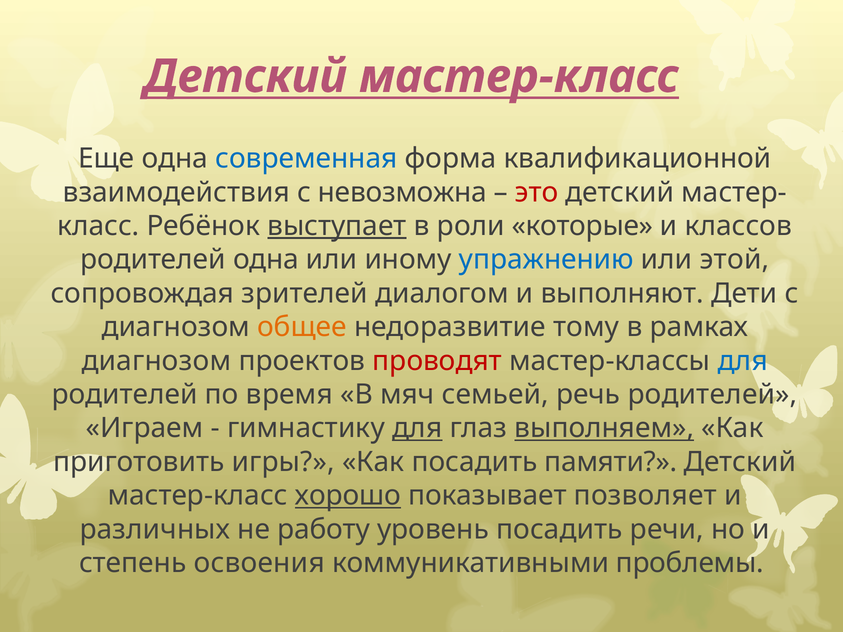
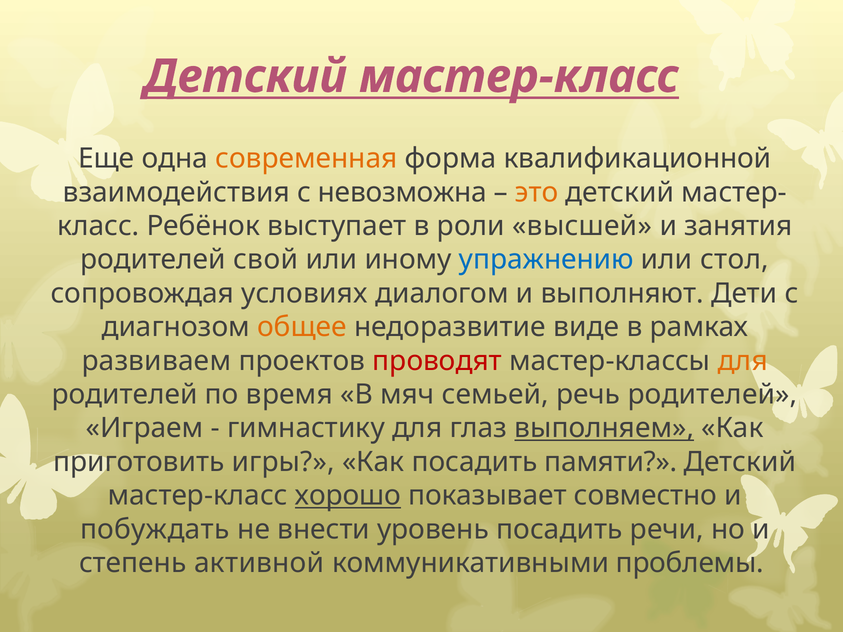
современная colour: blue -> orange
это colour: red -> orange
выступает underline: present -> none
которые: которые -> высшей
классов: классов -> занятия
родителей одна: одна -> свой
этой: этой -> стол
зрителей: зрителей -> условиях
тому: тому -> виде
диагнозом at (156, 361): диагнозом -> развиваем
для at (743, 361) colour: blue -> orange
для at (417, 428) underline: present -> none
позволяет: позволяет -> совместно
различных: различных -> побуждать
работу: работу -> внести
освоения: освоения -> активной
